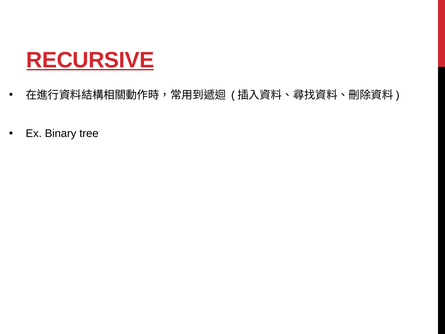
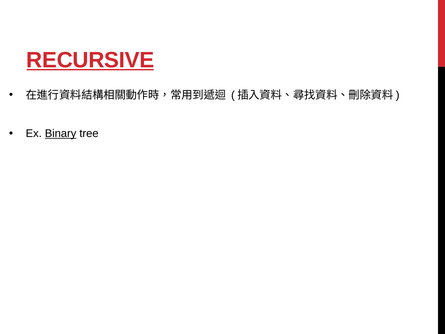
Binary underline: none -> present
